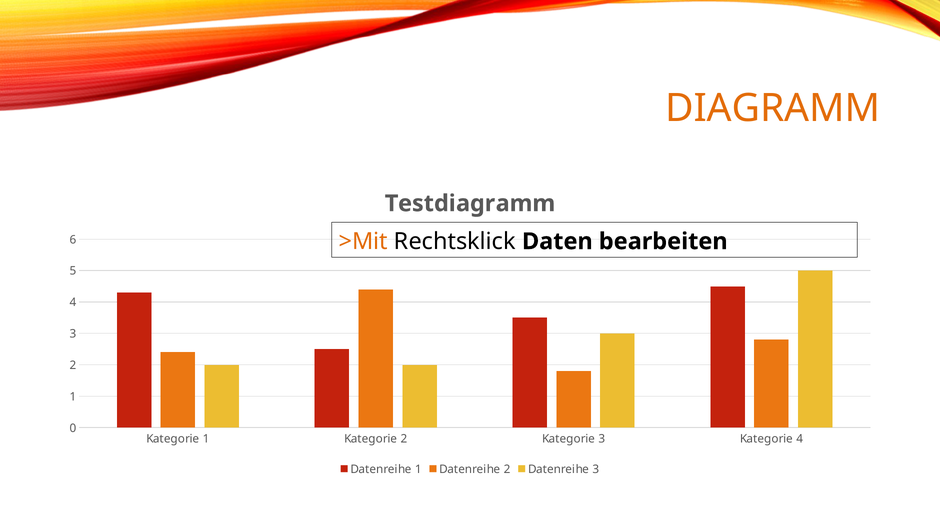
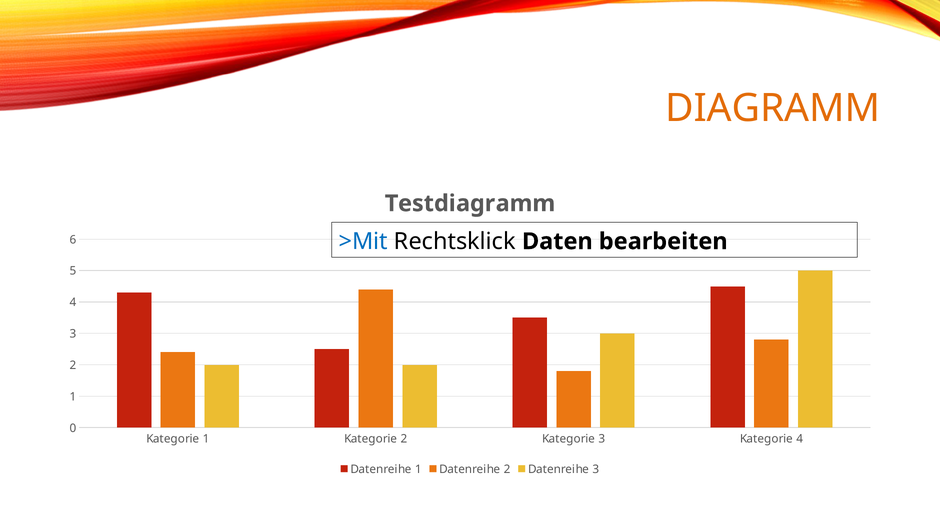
>Mit colour: orange -> blue
